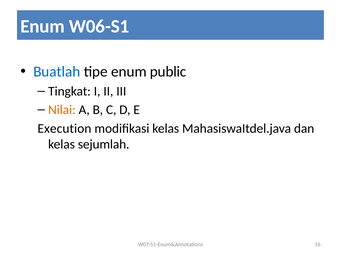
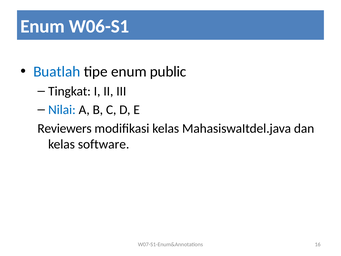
Nilai colour: orange -> blue
Execution: Execution -> Reviewers
sejumlah: sejumlah -> software
